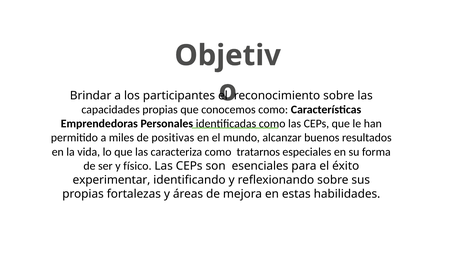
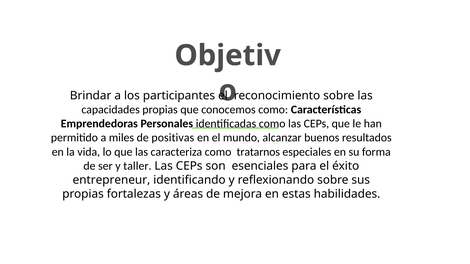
físico: físico -> taller
experimentar: experimentar -> entrepreneur
